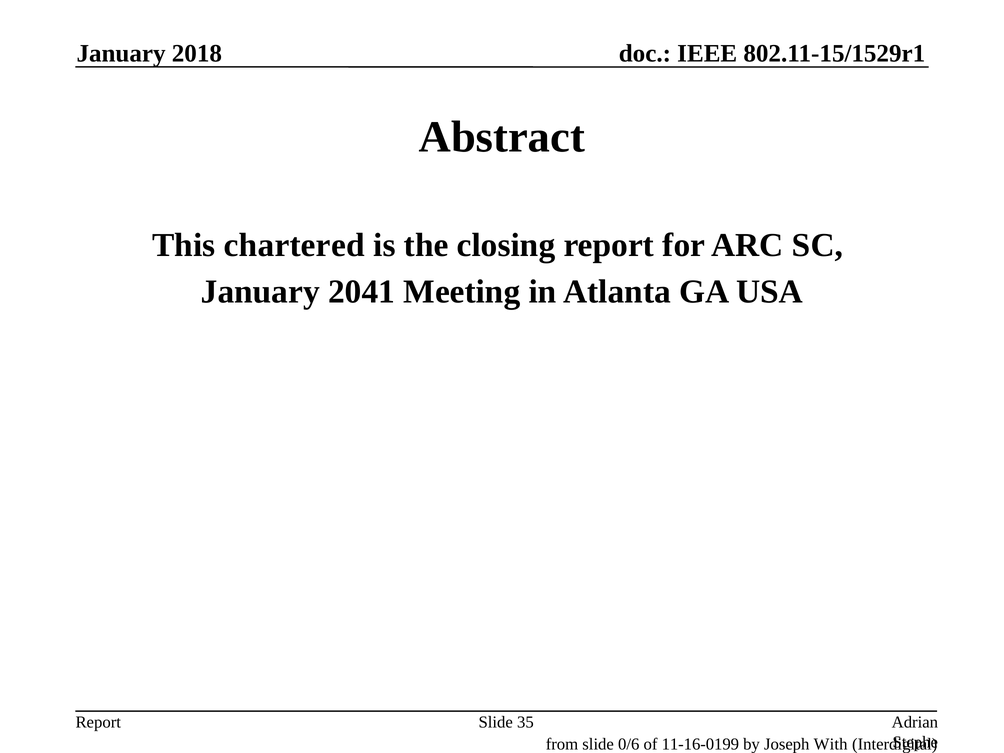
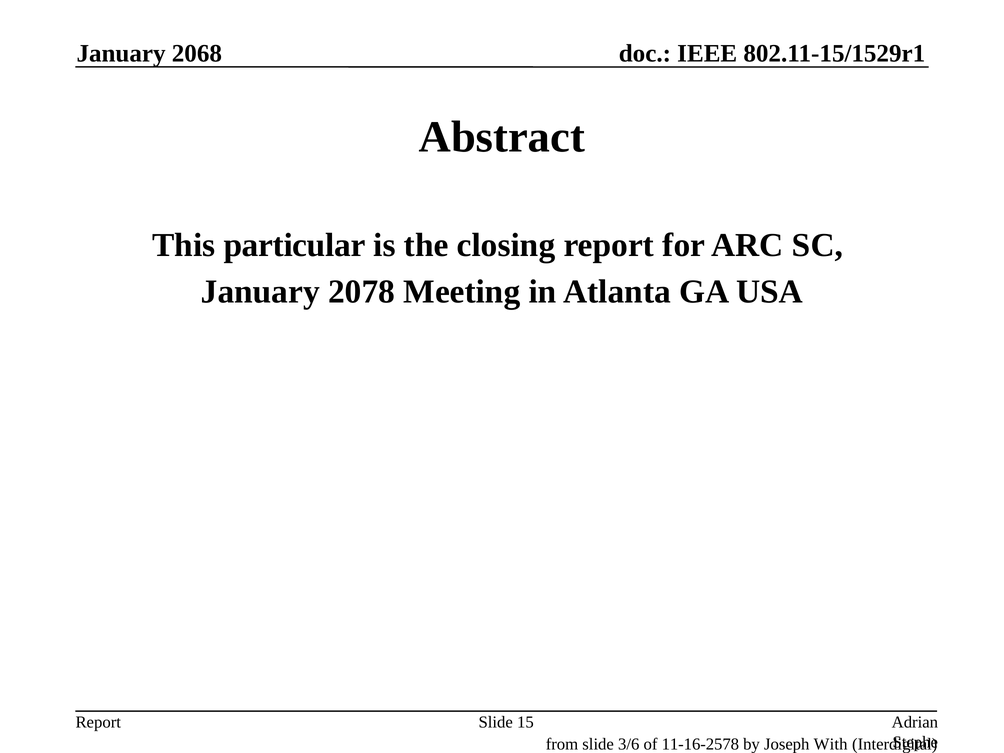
2018: 2018 -> 2068
chartered: chartered -> particular
2041: 2041 -> 2078
35: 35 -> 15
0/6: 0/6 -> 3/6
11-16-0199: 11-16-0199 -> 11-16-2578
